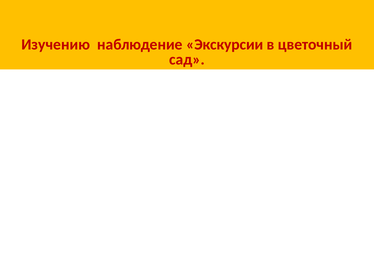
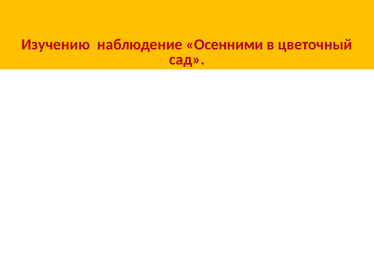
Экскурсии: Экскурсии -> Осенними
